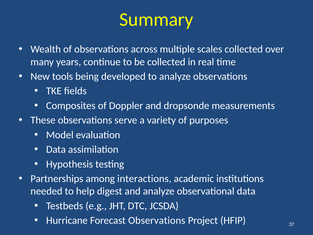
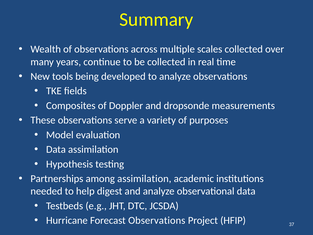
among interactions: interactions -> assimilation
